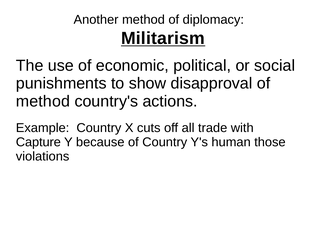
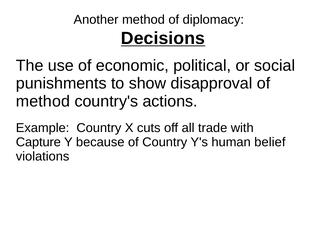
Militarism: Militarism -> Decisions
those: those -> belief
